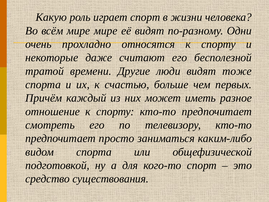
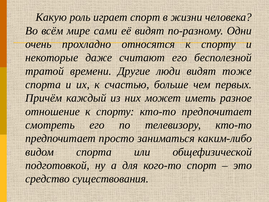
мире мире: мире -> сами
